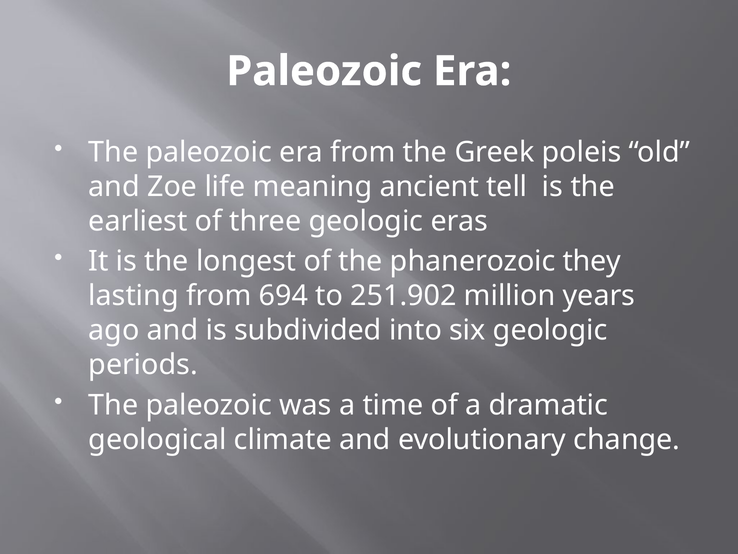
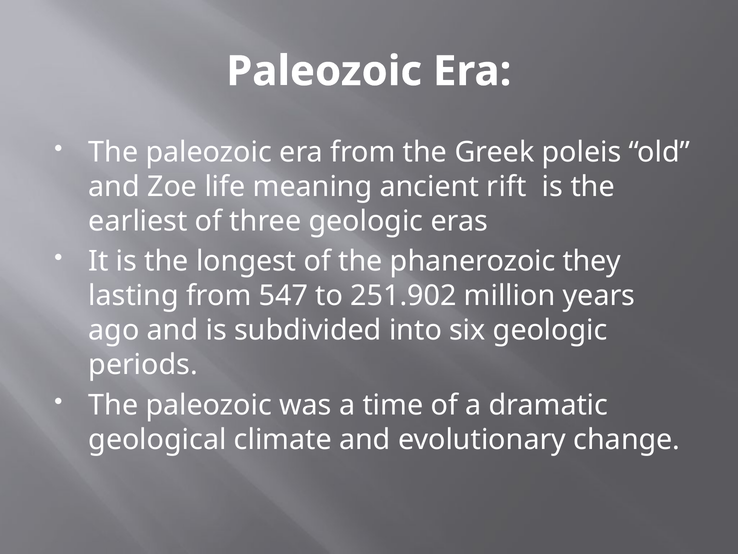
tell: tell -> rift
694: 694 -> 547
